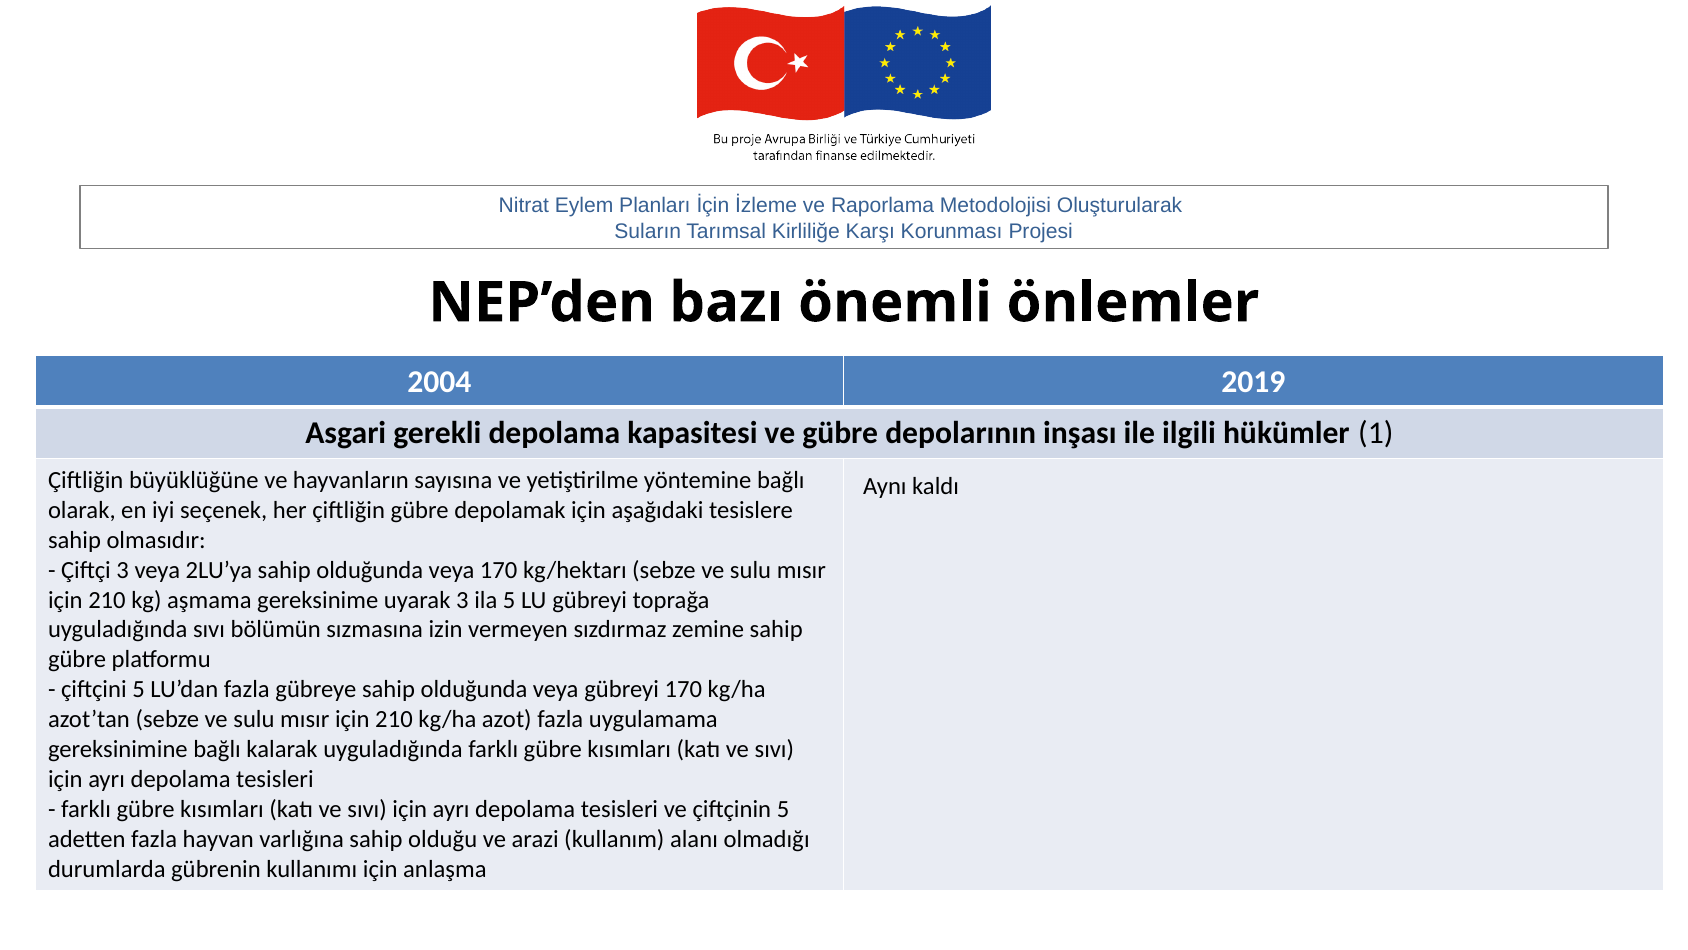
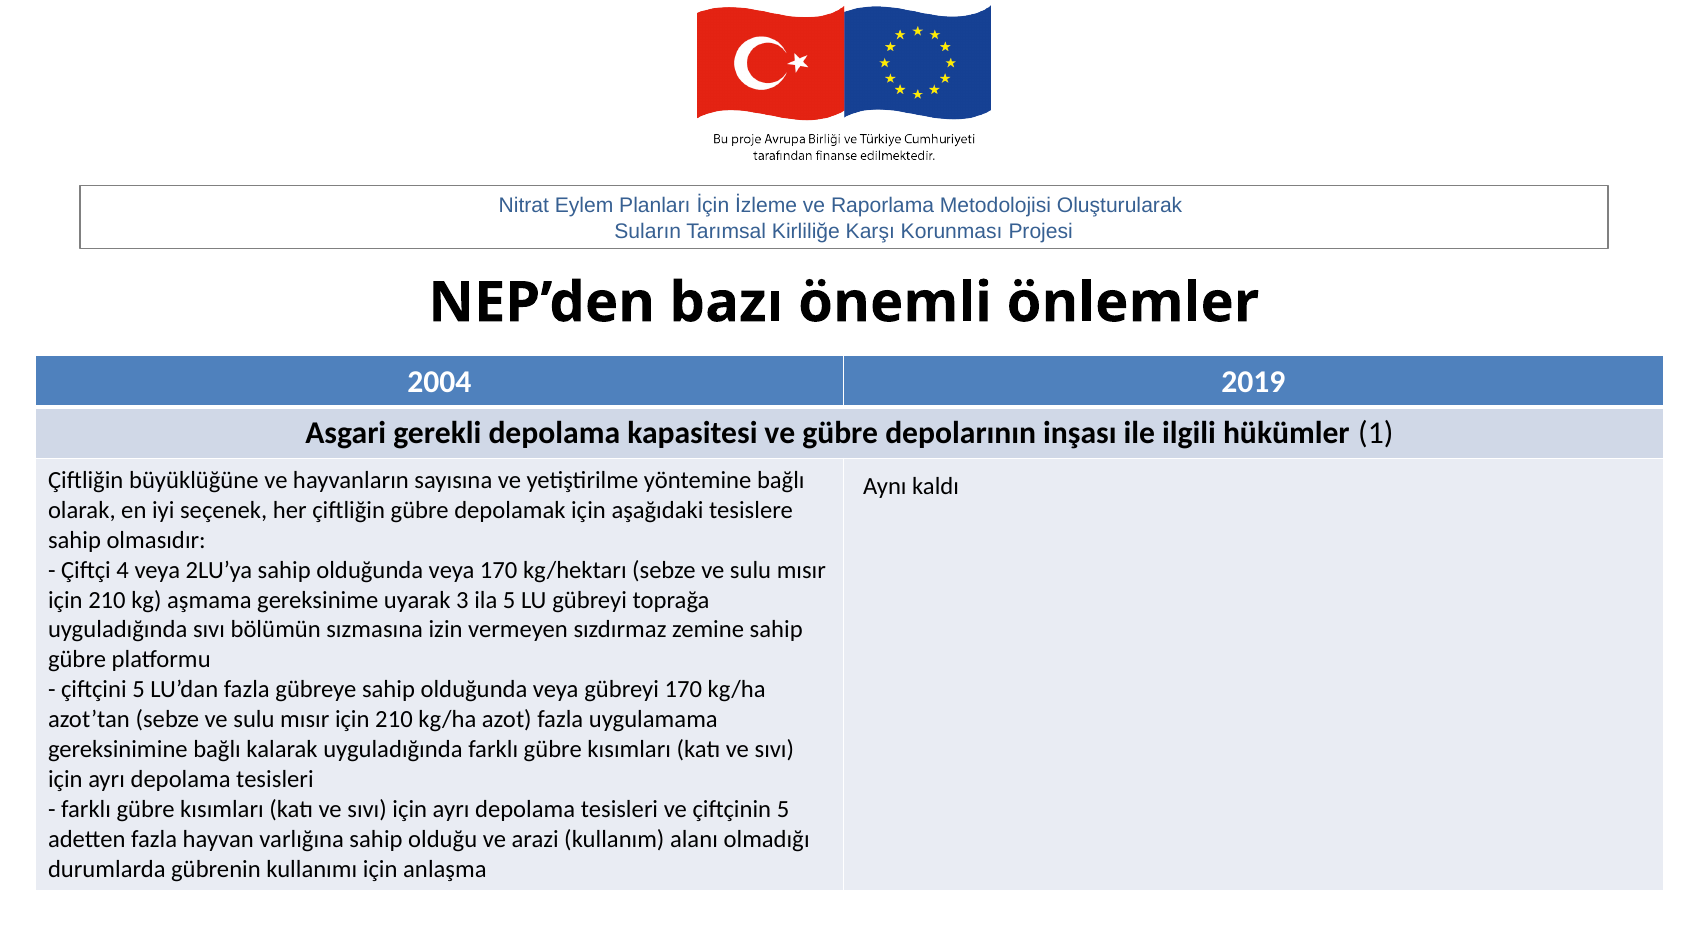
Çiftçi 3: 3 -> 4
